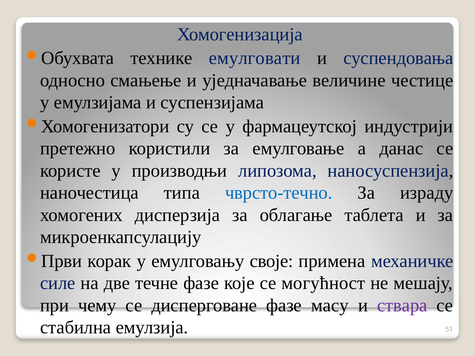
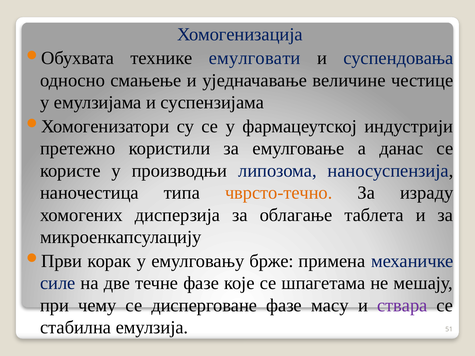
чврсто-течно colour: blue -> orange
своје: своје -> брже
могућност: могућност -> шпагетама
